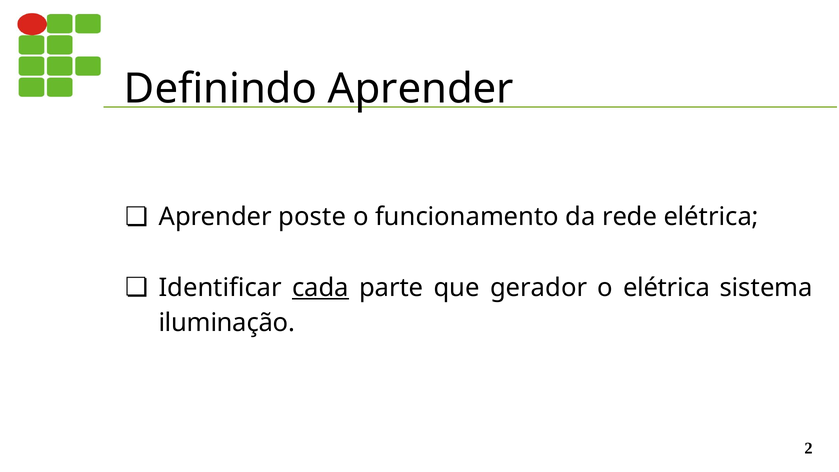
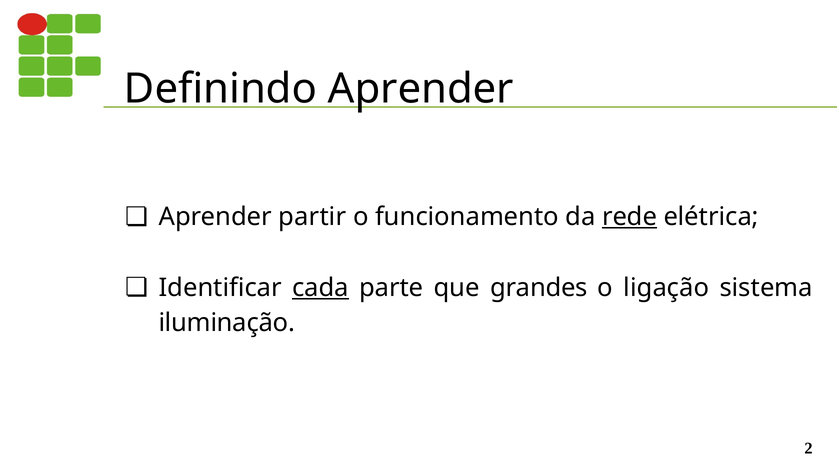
poste: poste -> partir
rede underline: none -> present
gerador: gerador -> grandes
o elétrica: elétrica -> ligação
